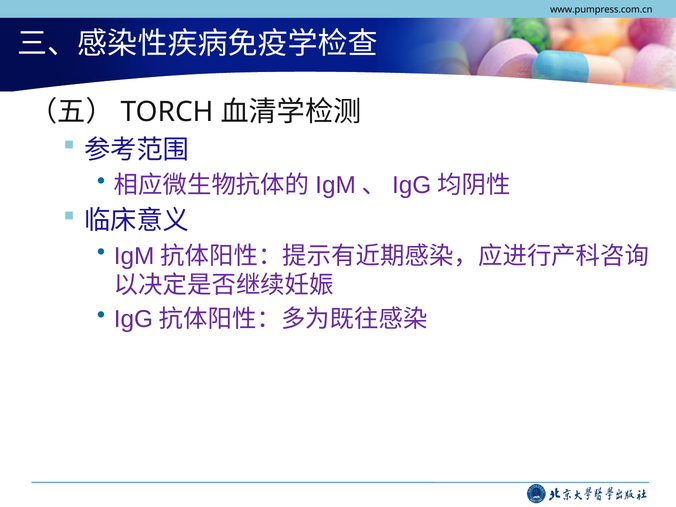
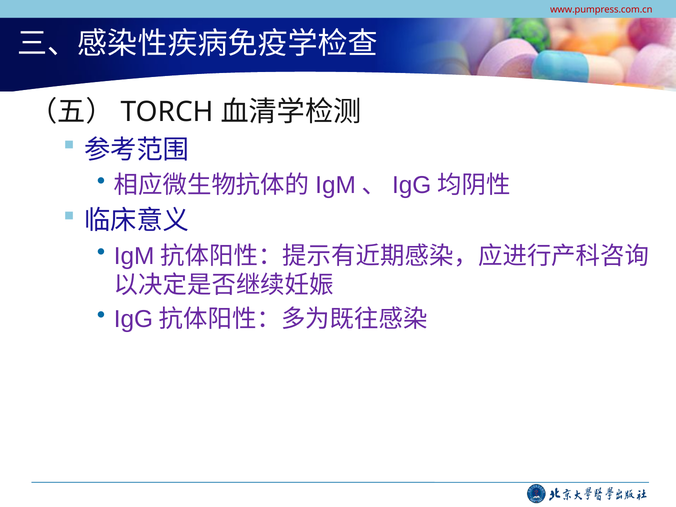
www.pumpress.com.cn colour: black -> red
